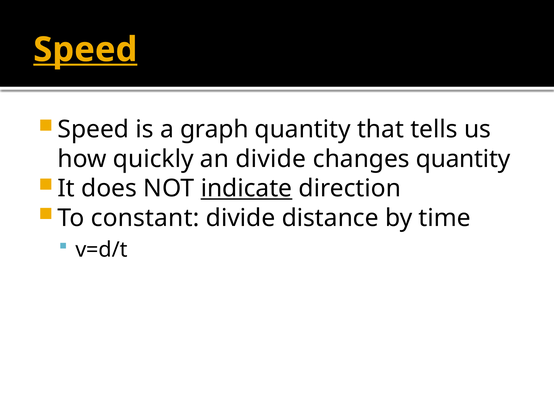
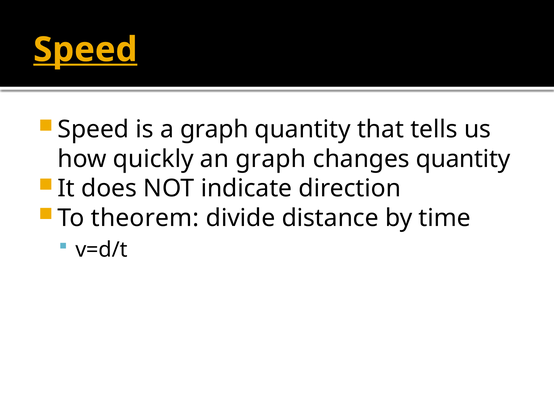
an divide: divide -> graph
indicate underline: present -> none
constant: constant -> theorem
